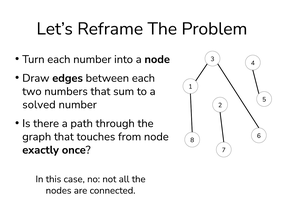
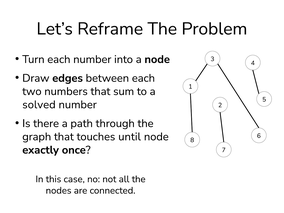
from: from -> until
